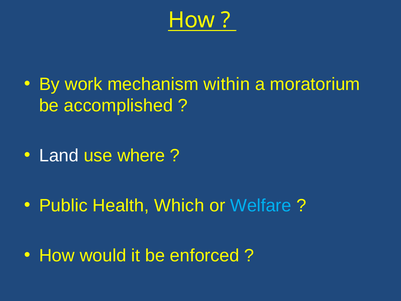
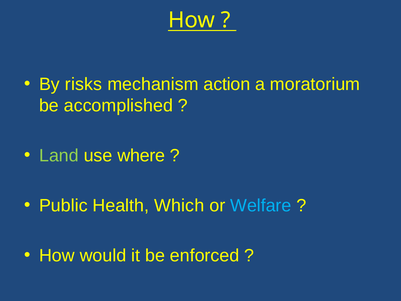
work: work -> risks
within: within -> action
Land colour: white -> light green
